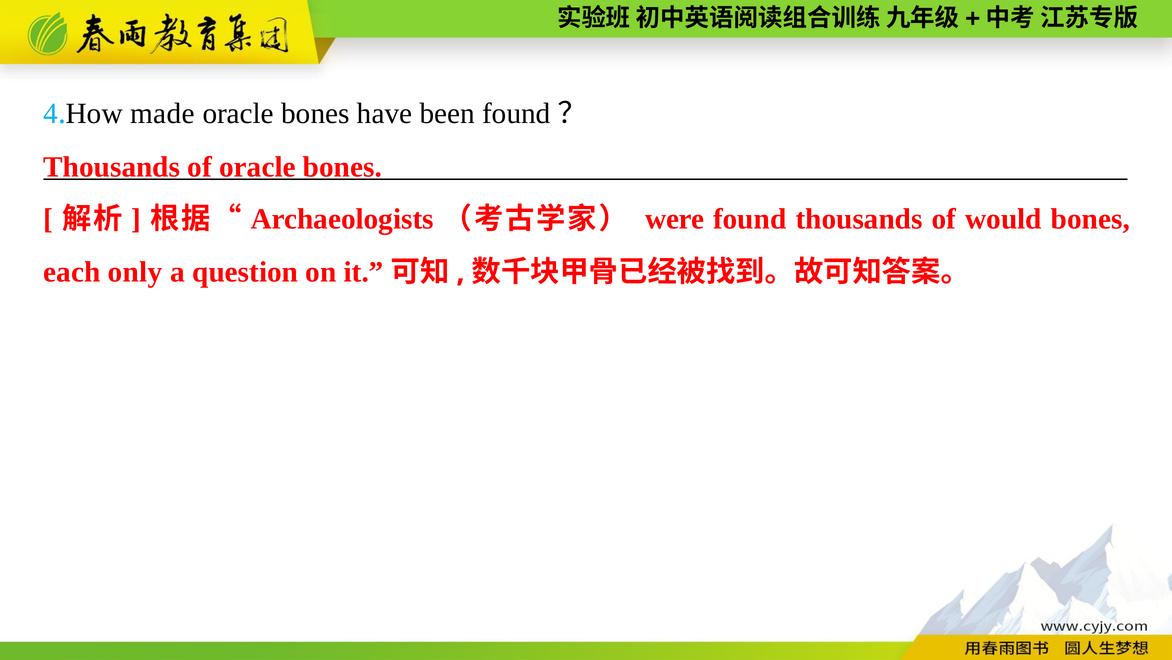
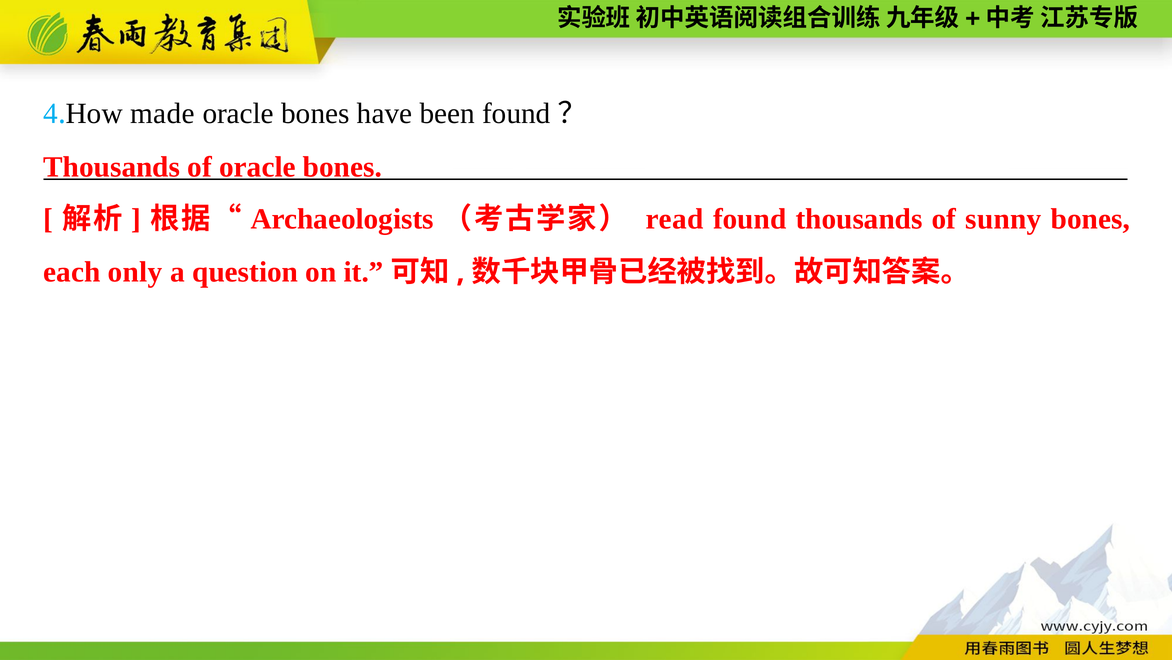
were: were -> read
would: would -> sunny
